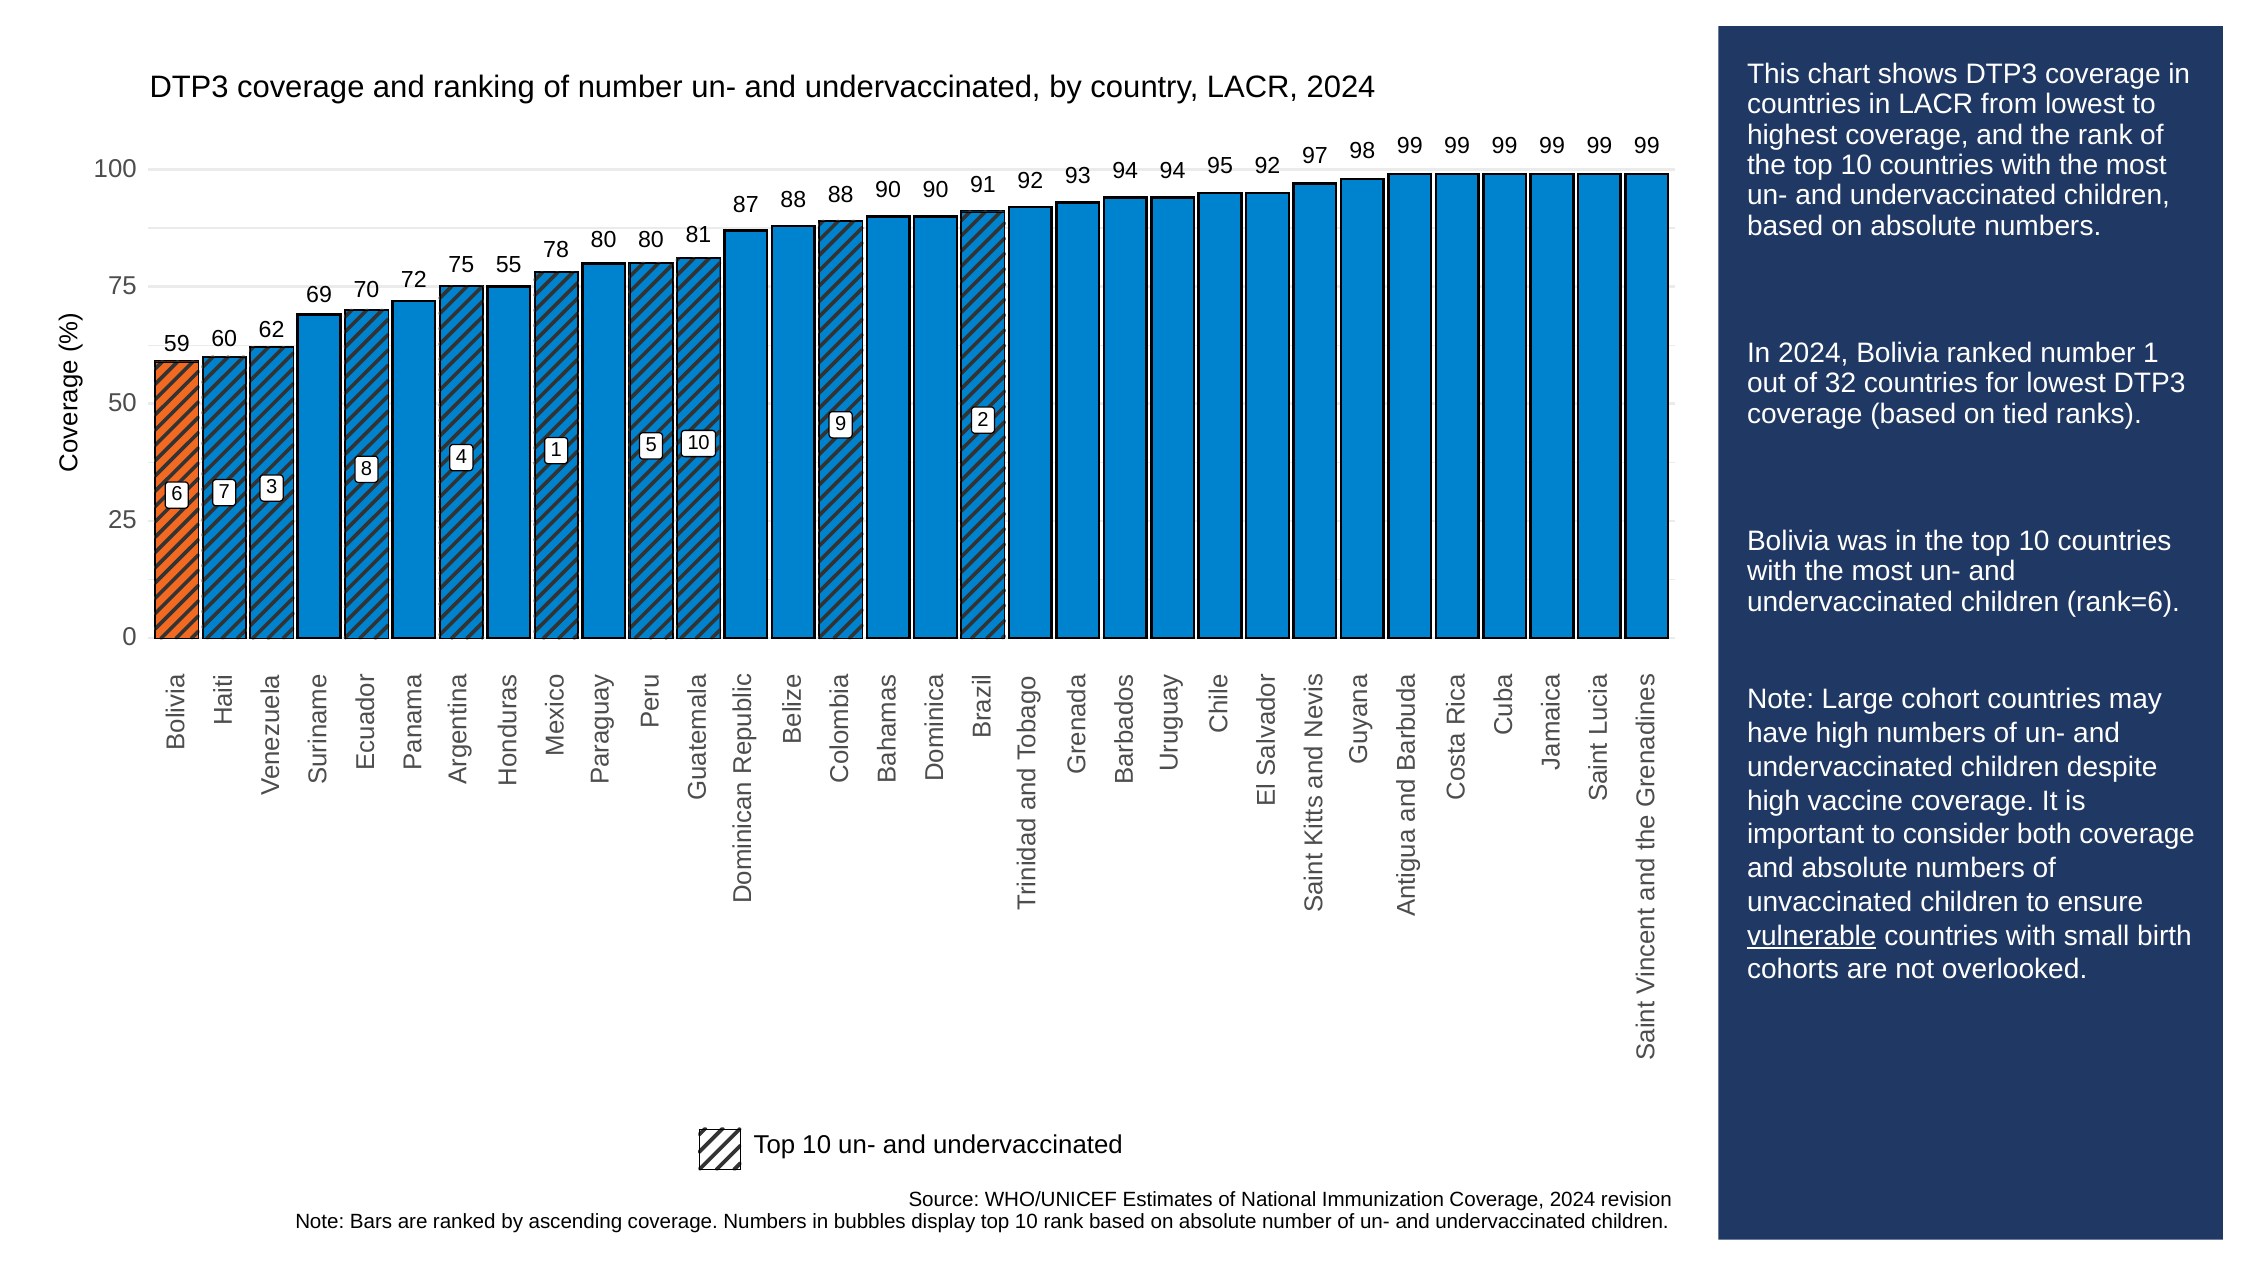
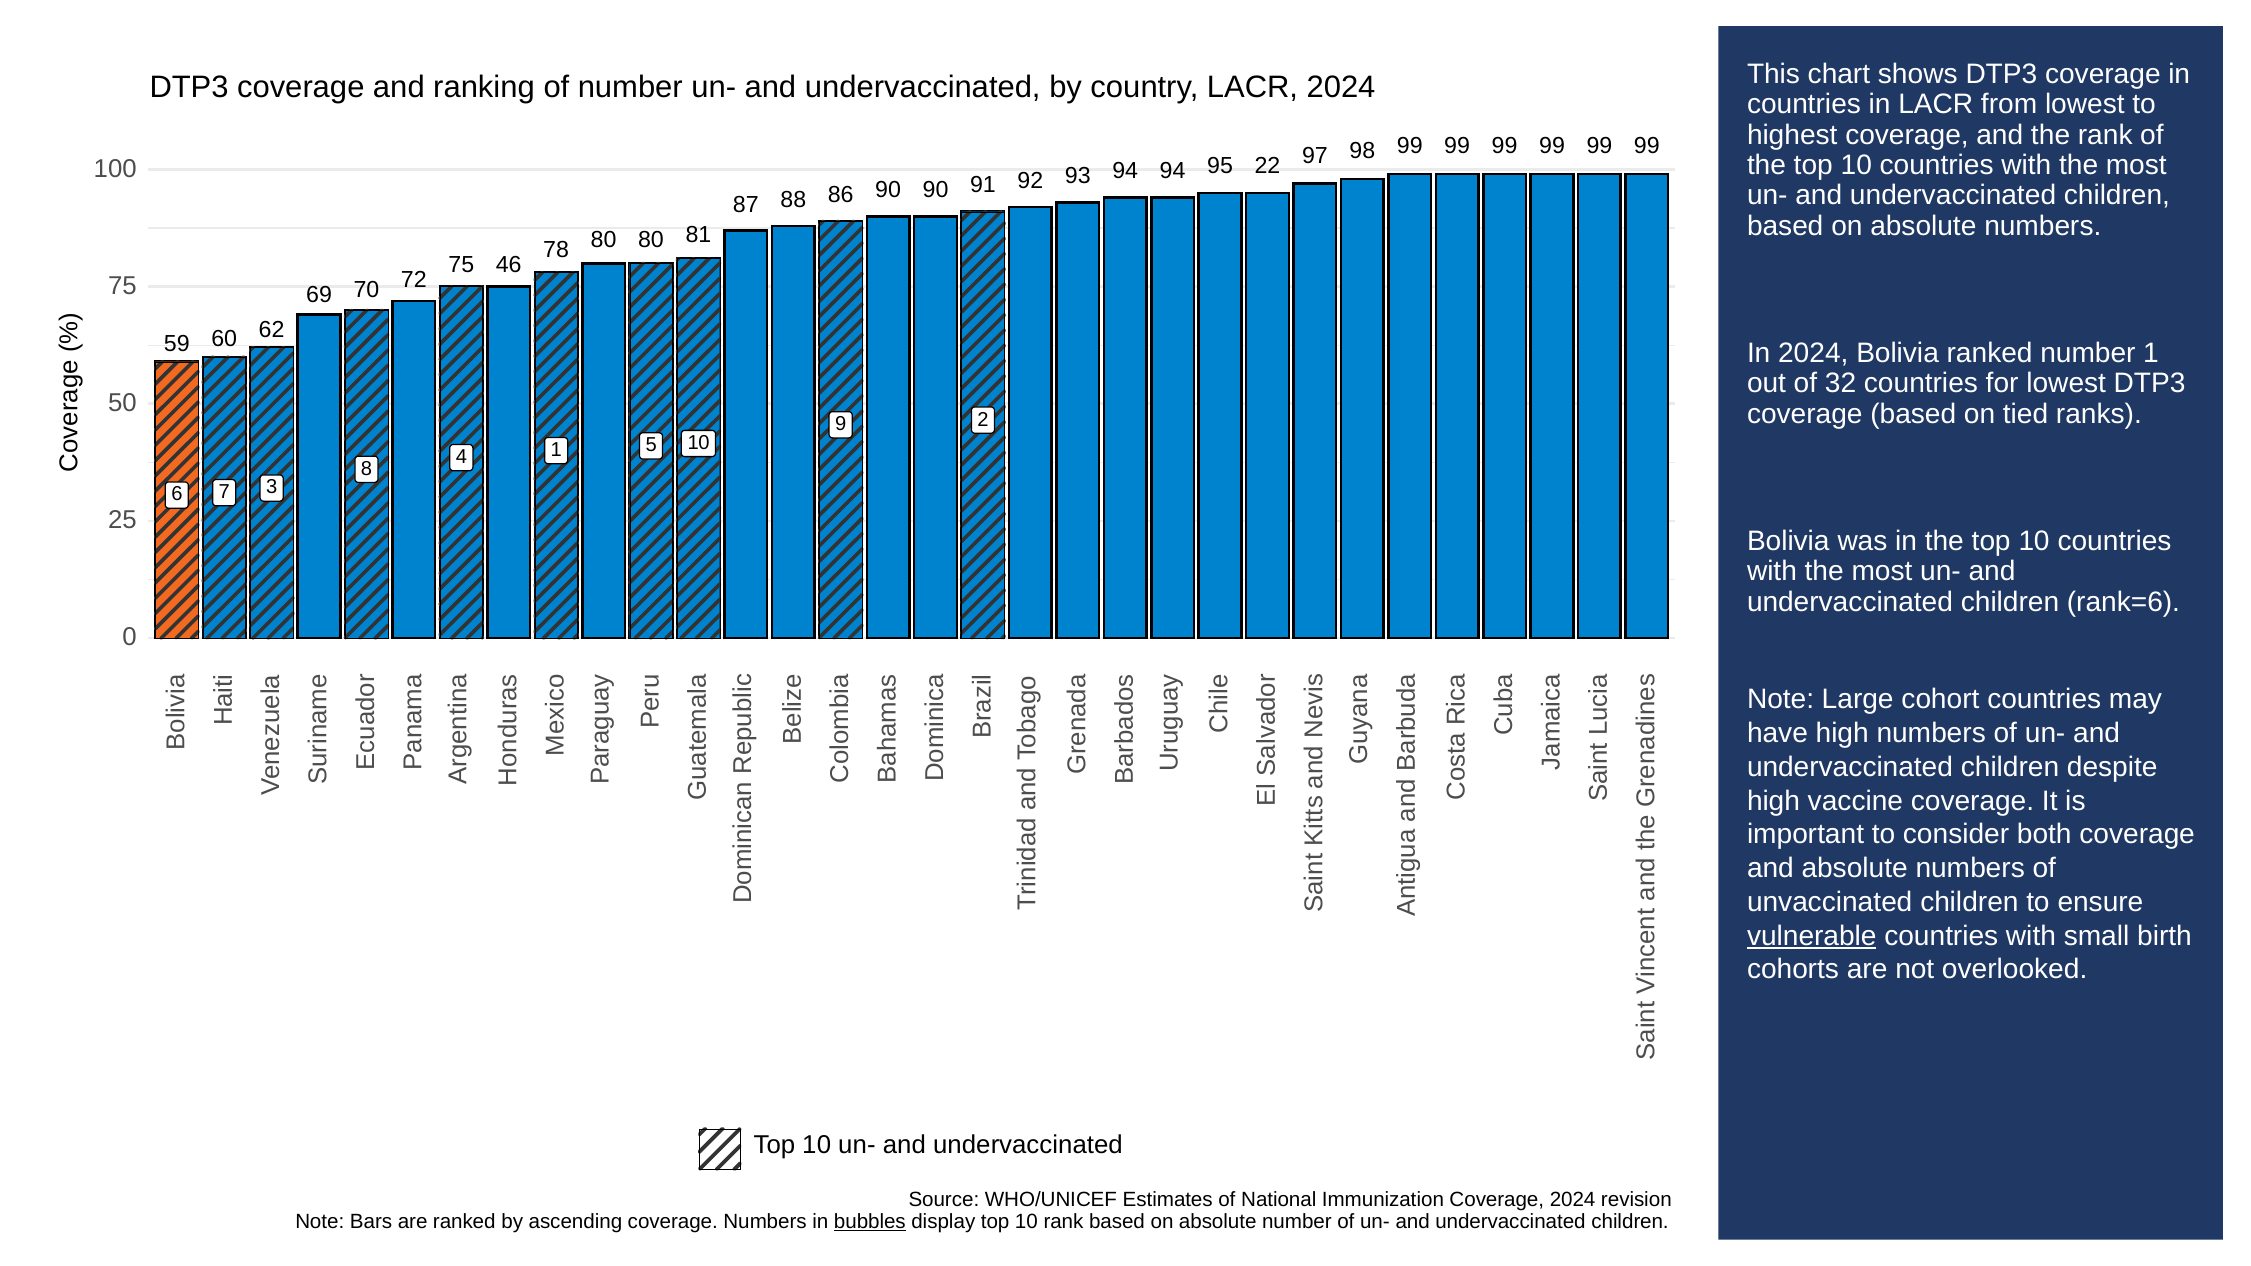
95 92: 92 -> 22
88 88: 88 -> 86
55: 55 -> 46
bubbles underline: none -> present
